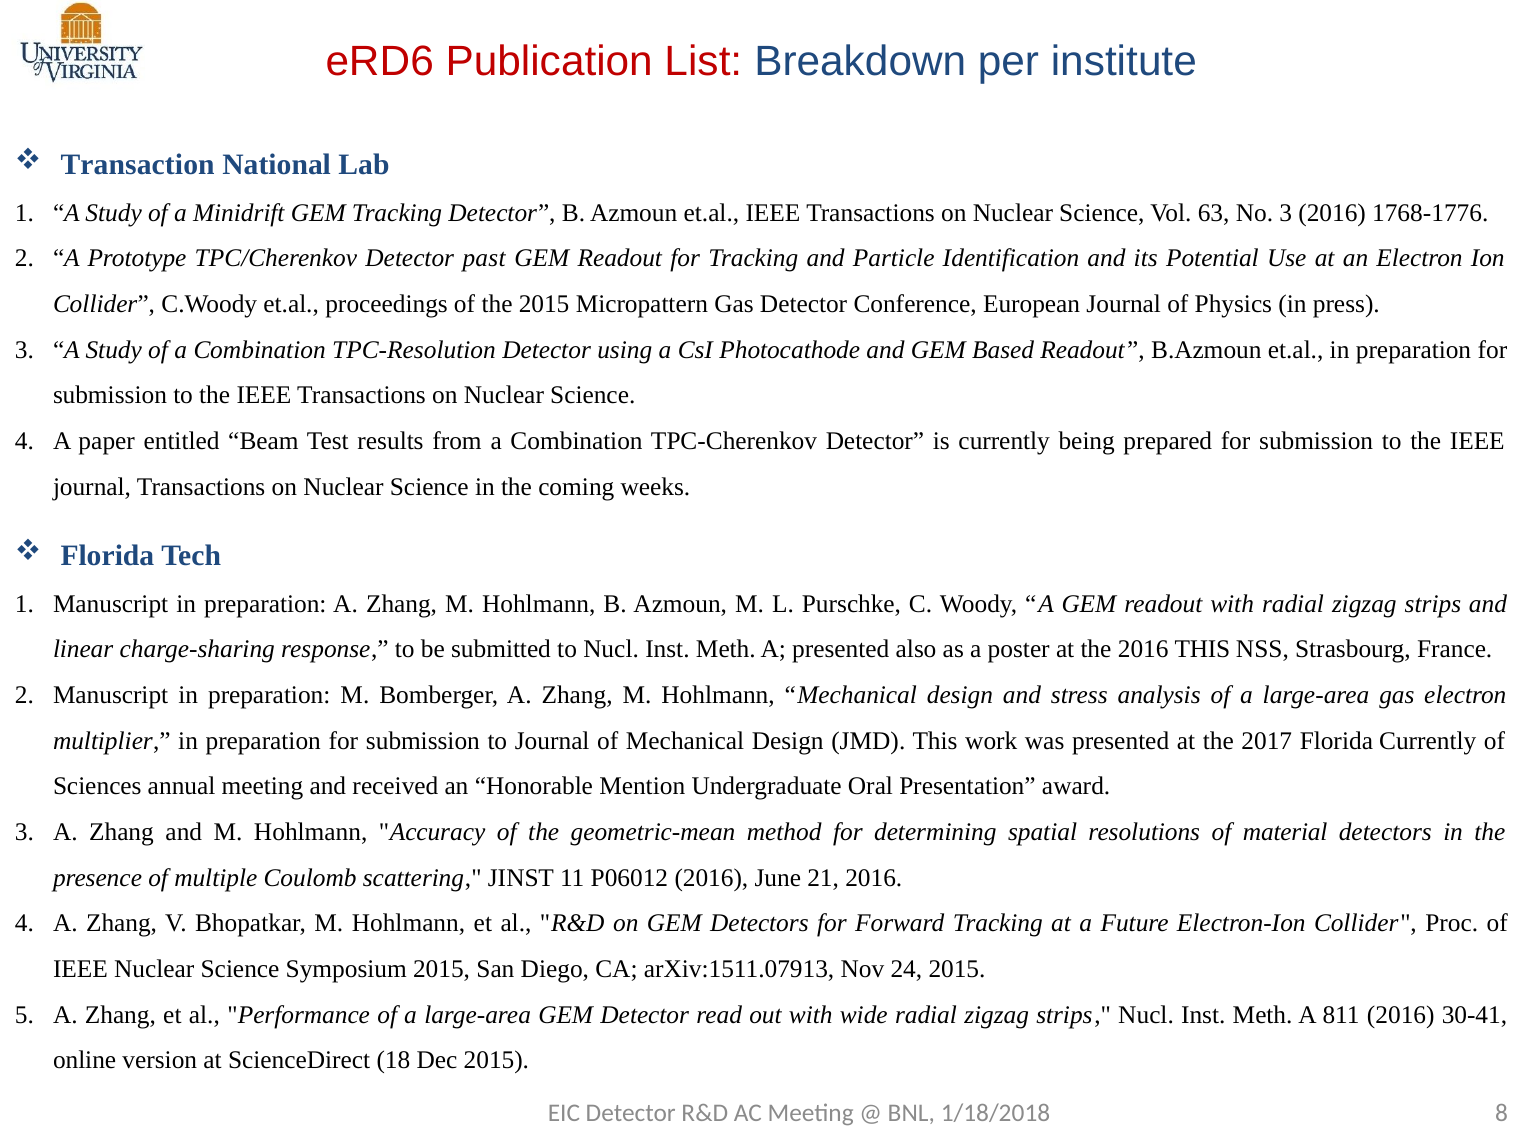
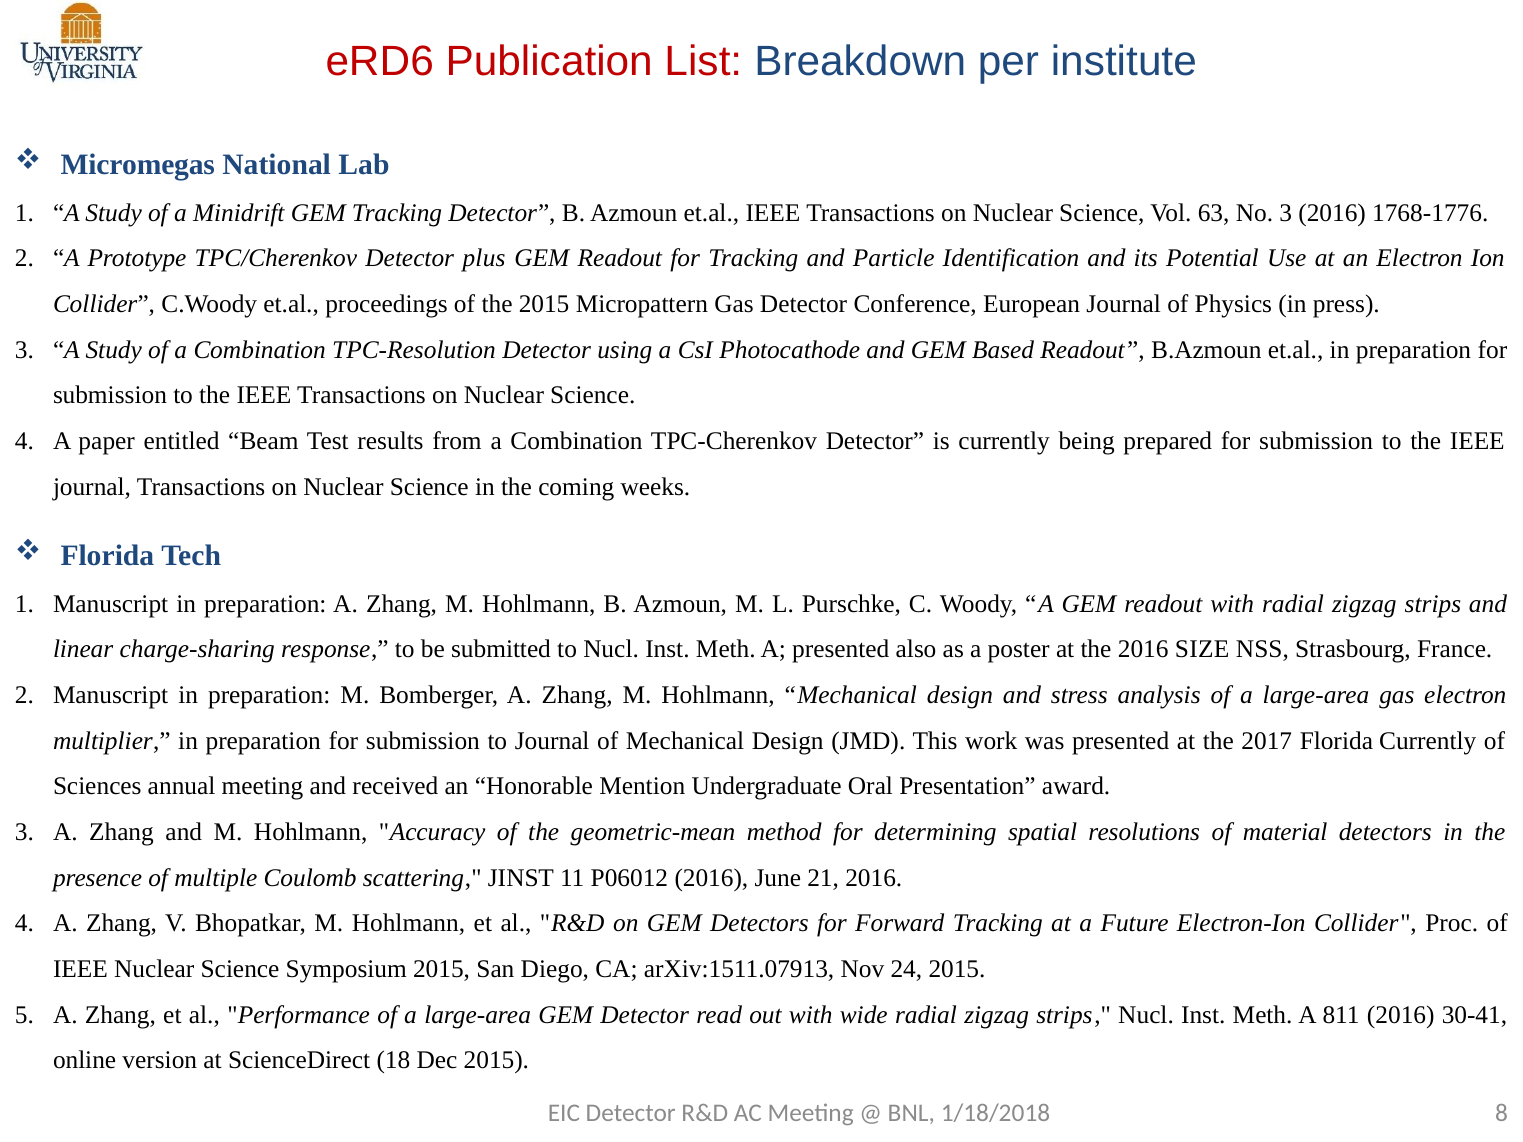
Transaction: Transaction -> Micromegas
past: past -> plus
2016 THIS: THIS -> SIZE
